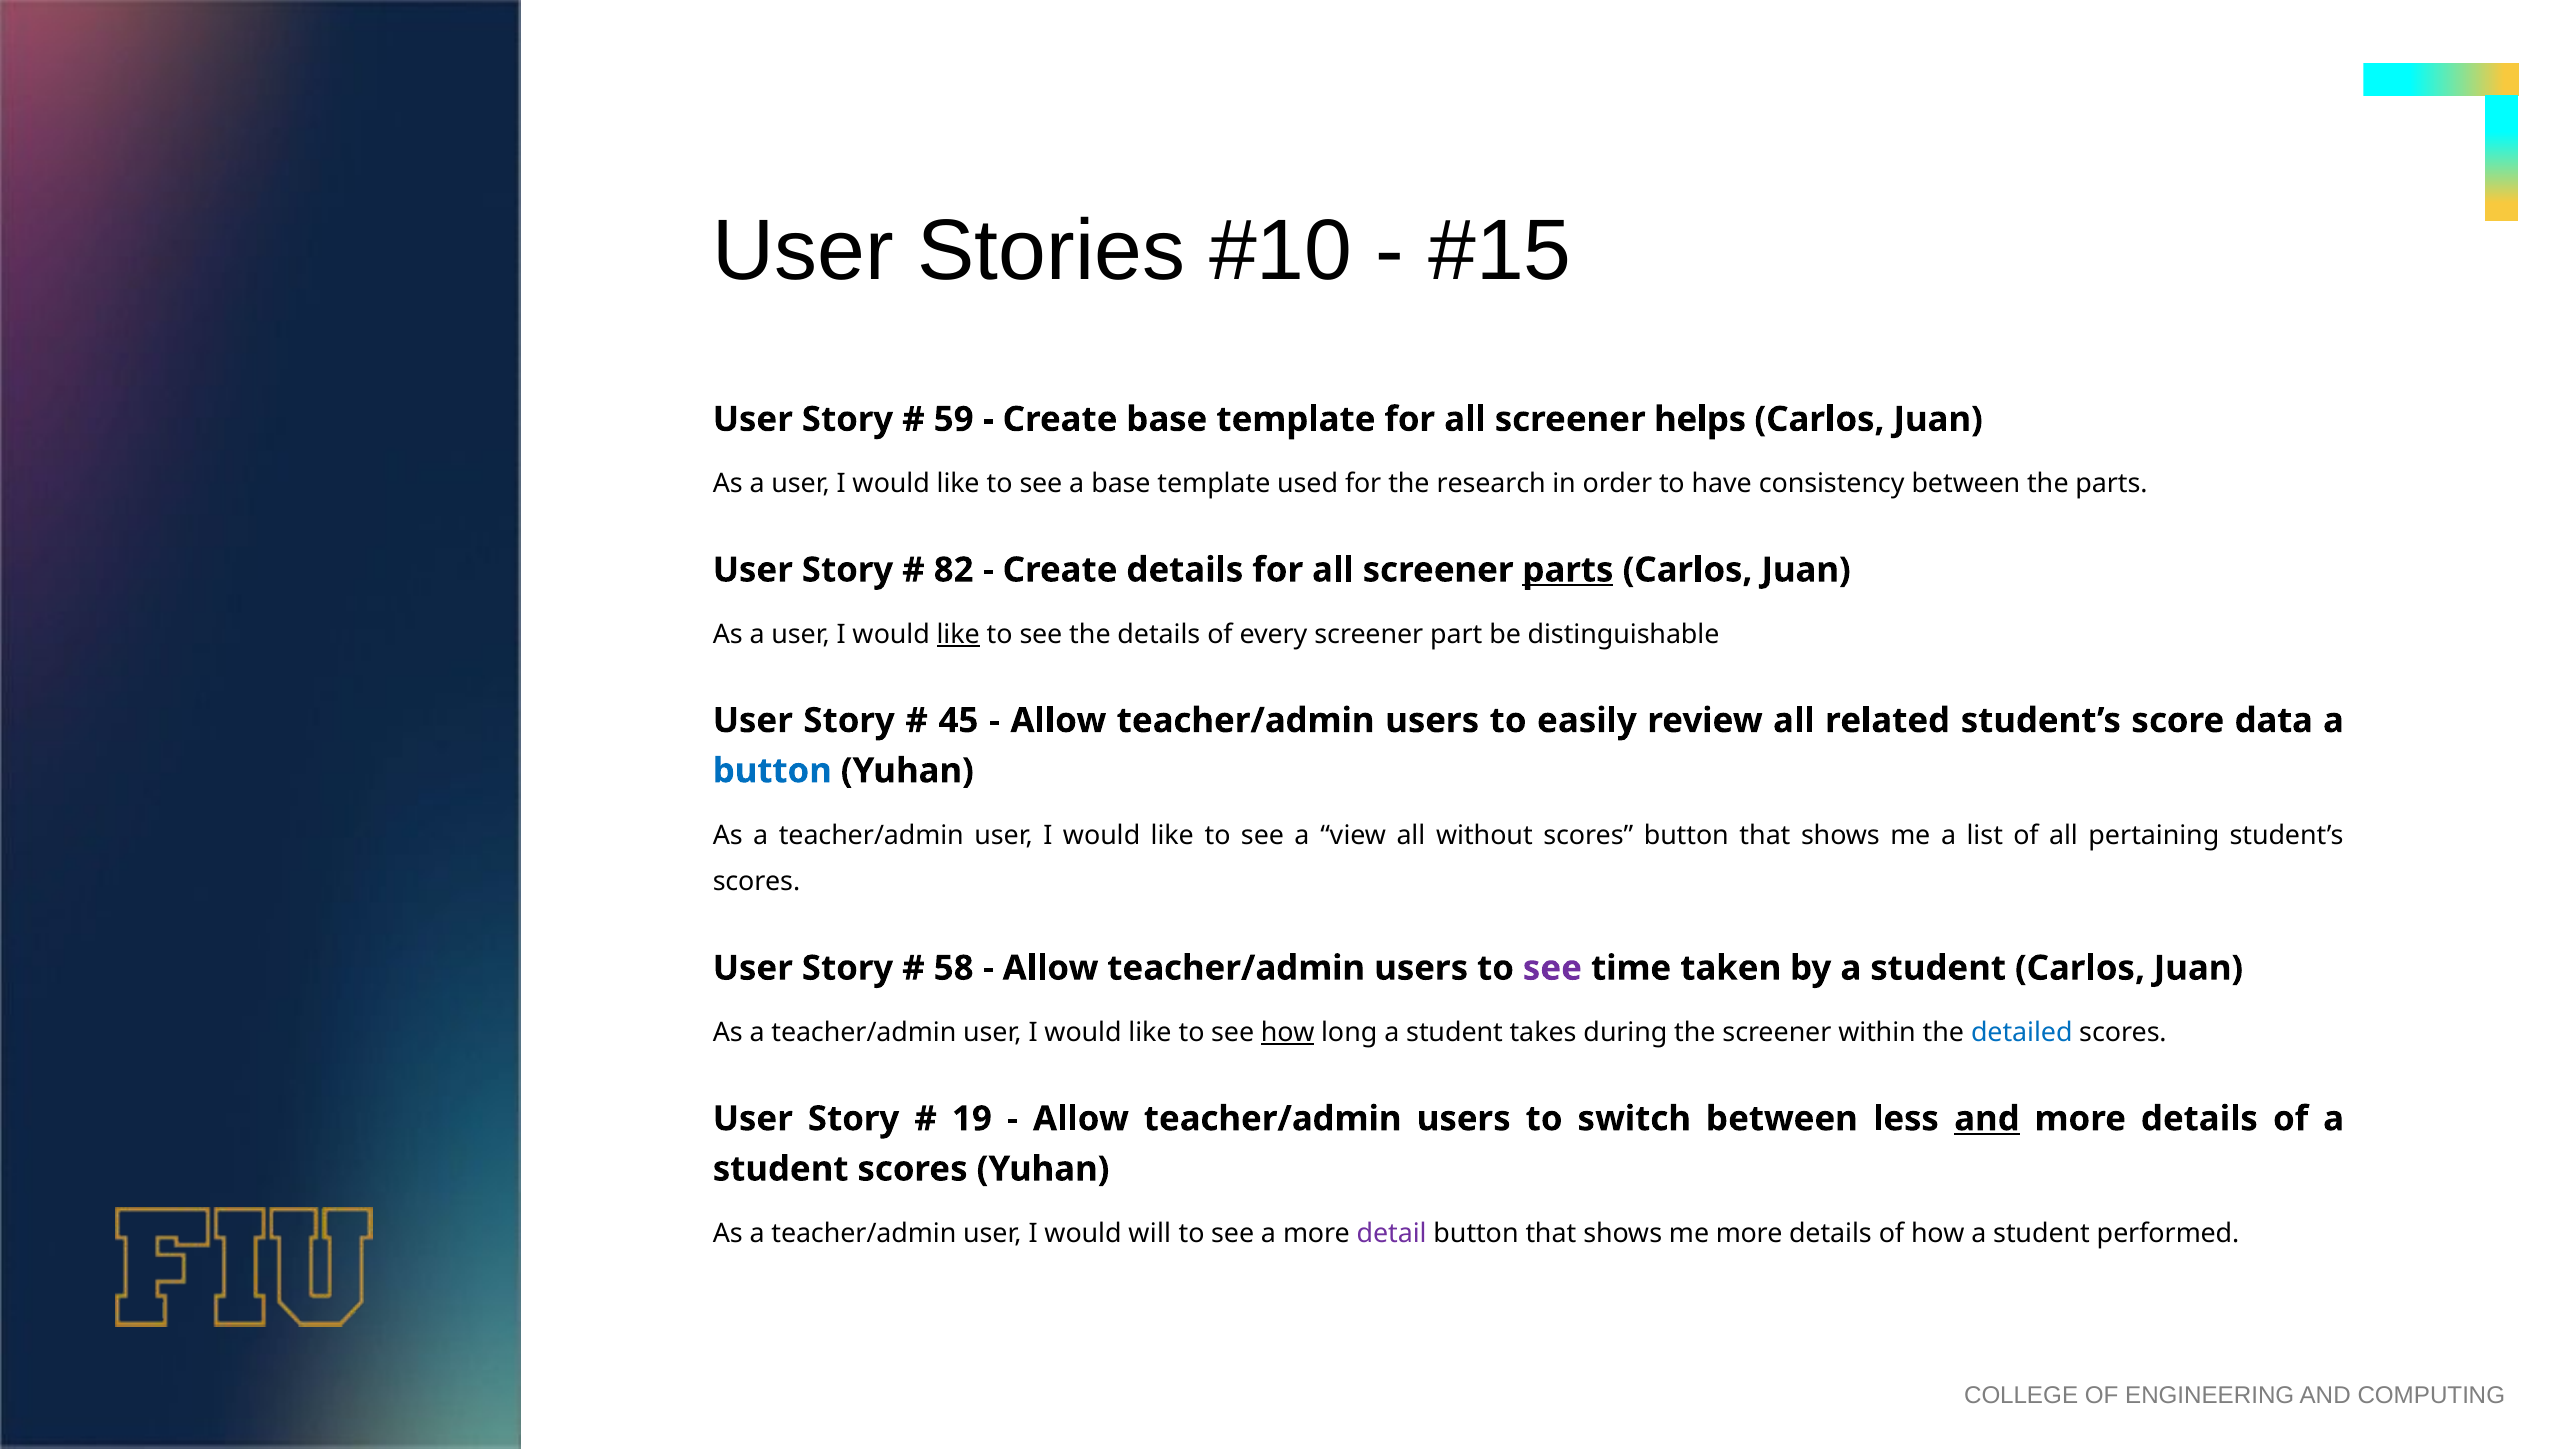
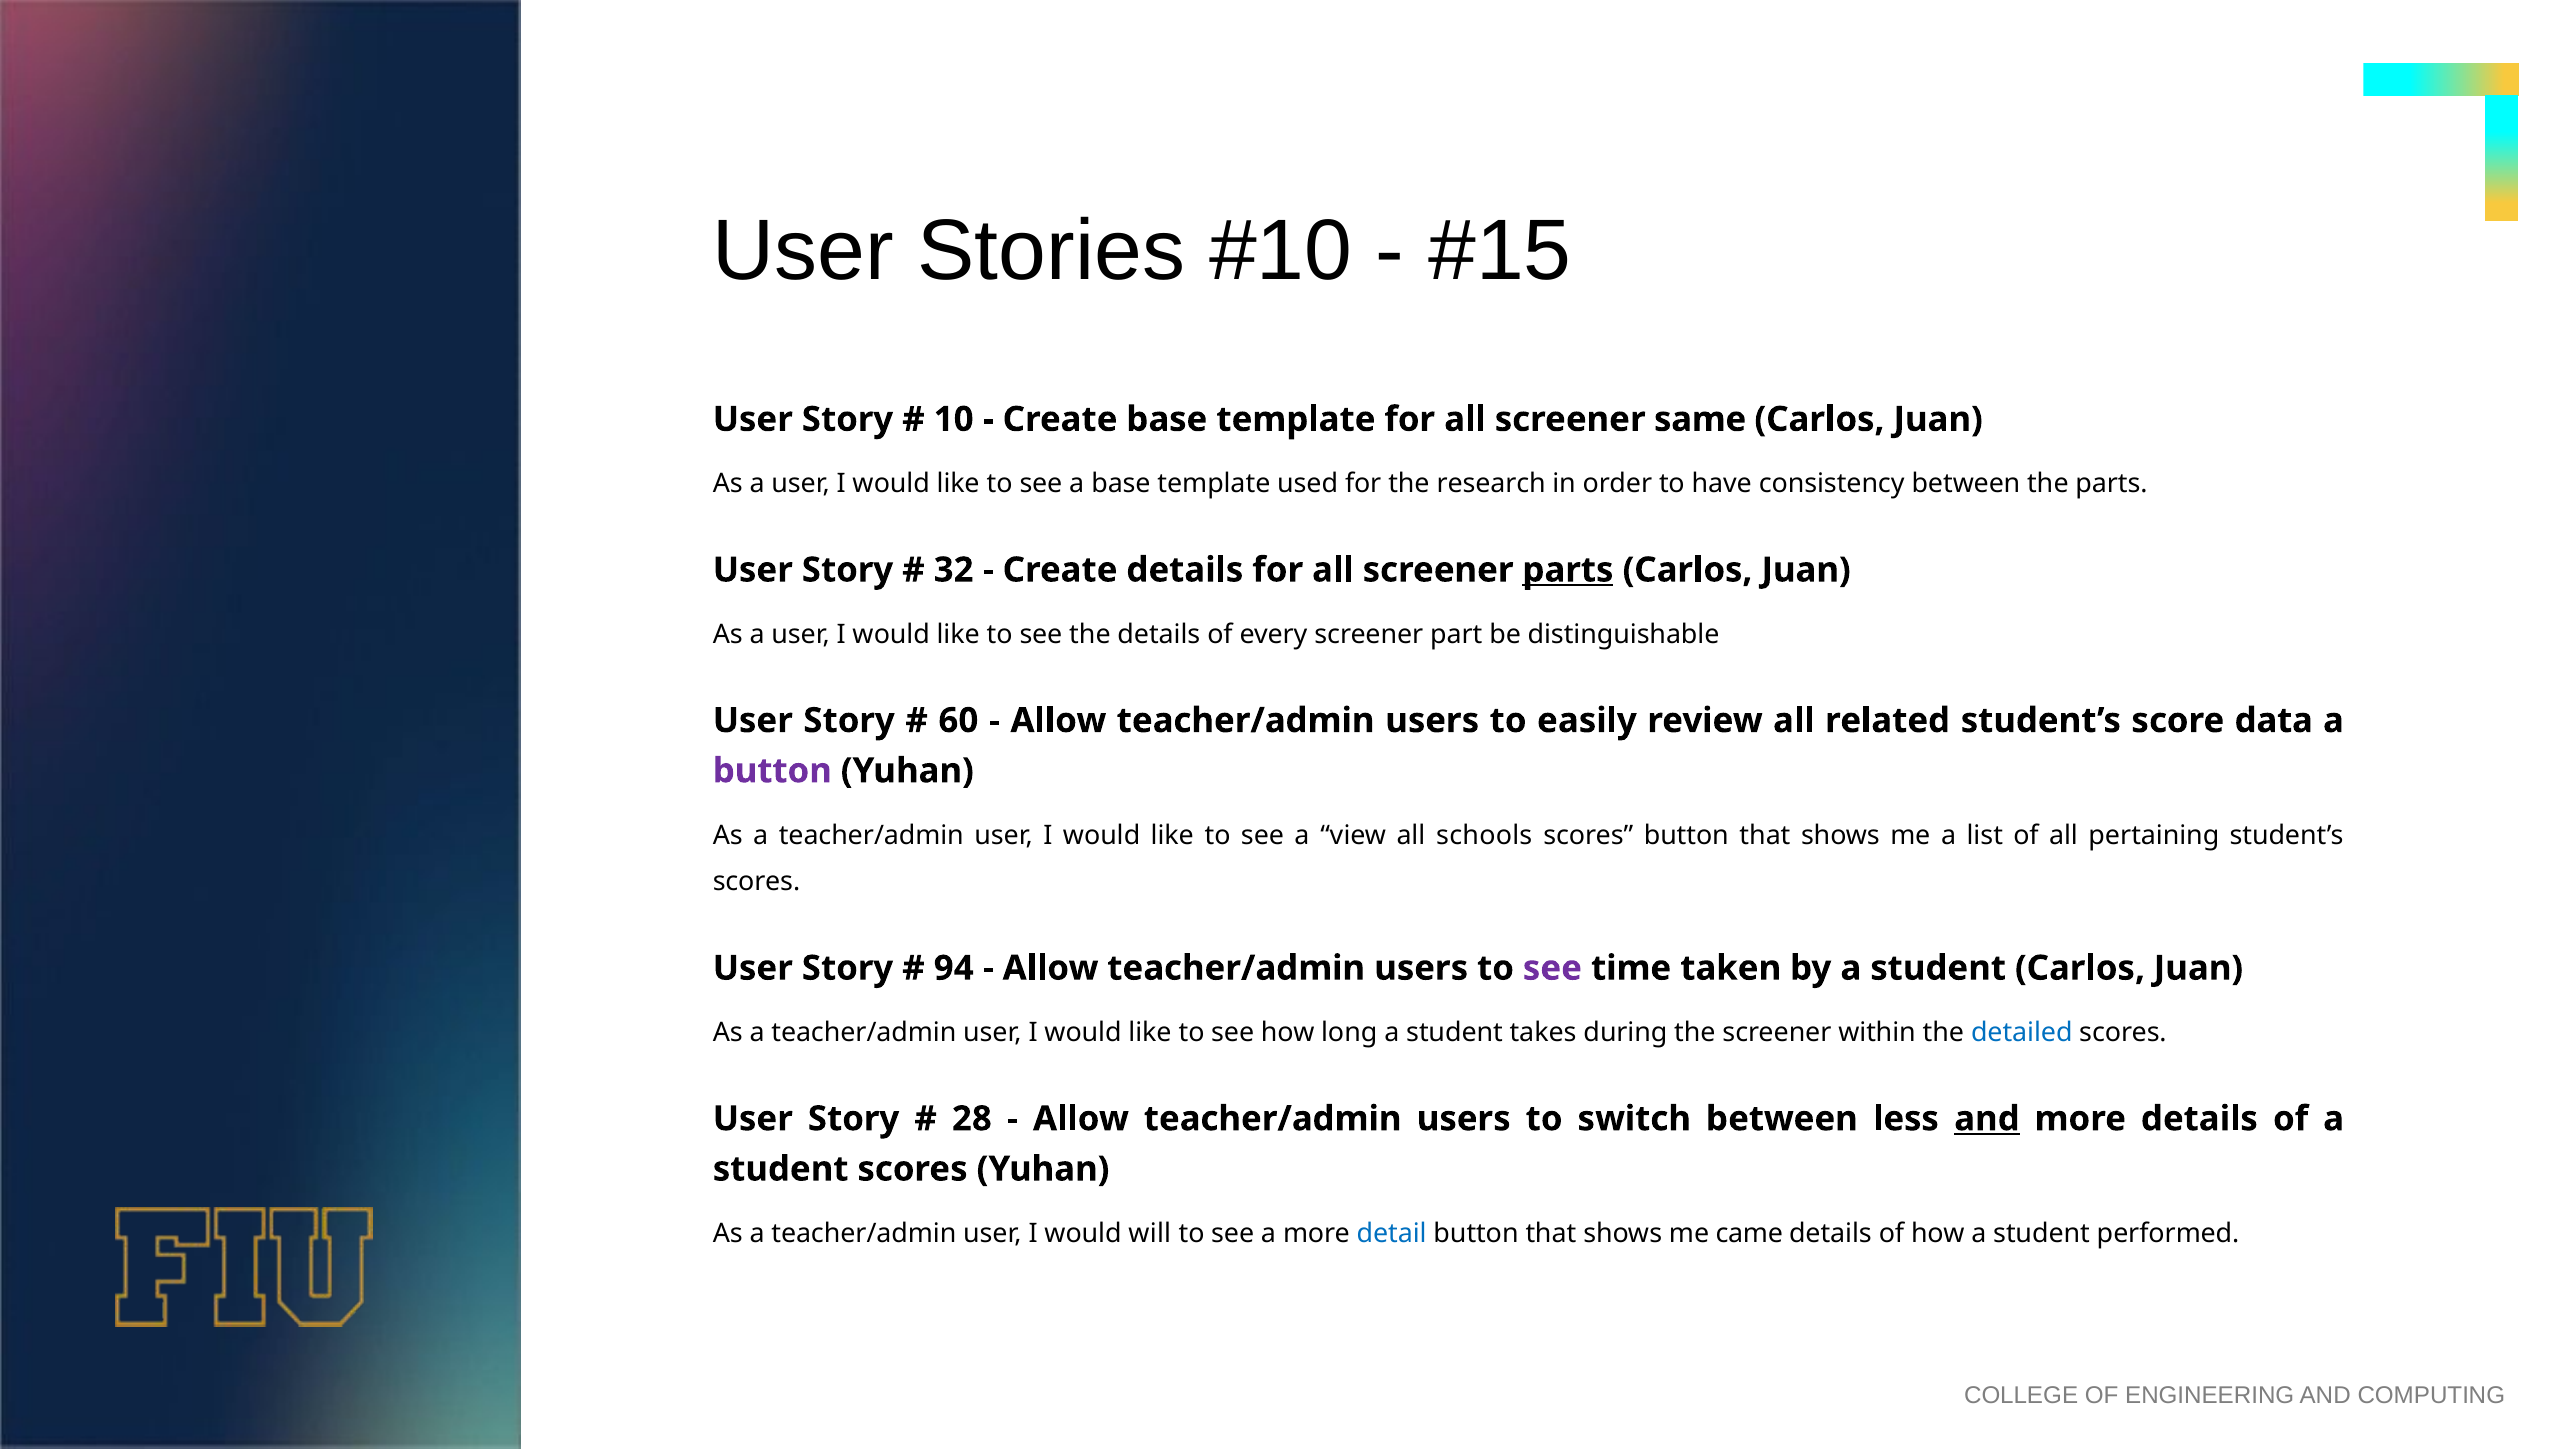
59: 59 -> 10
helps: helps -> same
82: 82 -> 32
like at (958, 634) underline: present -> none
45: 45 -> 60
button at (772, 771) colour: blue -> purple
without: without -> schools
58: 58 -> 94
how at (1288, 1033) underline: present -> none
19: 19 -> 28
detail colour: purple -> blue
me more: more -> came
